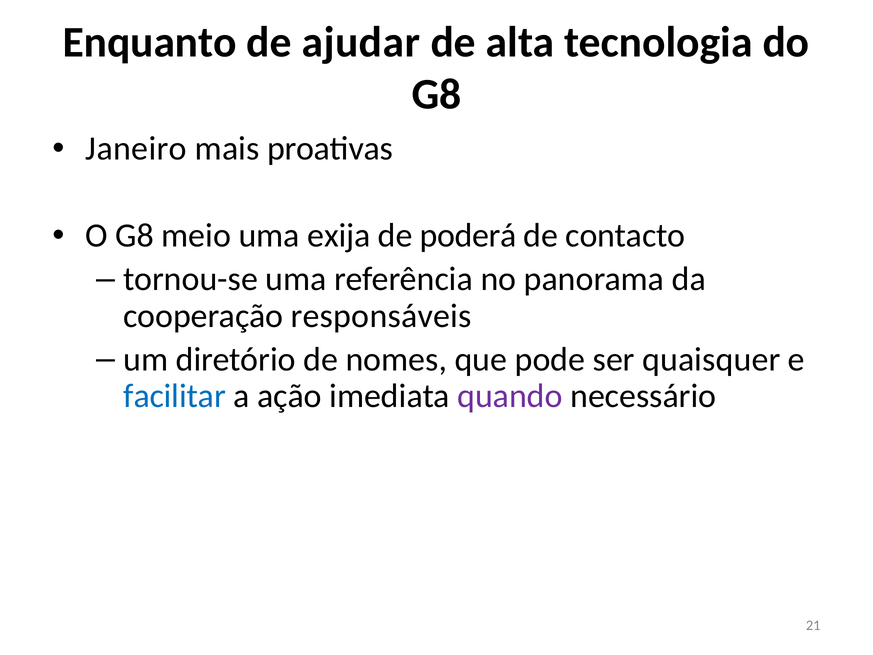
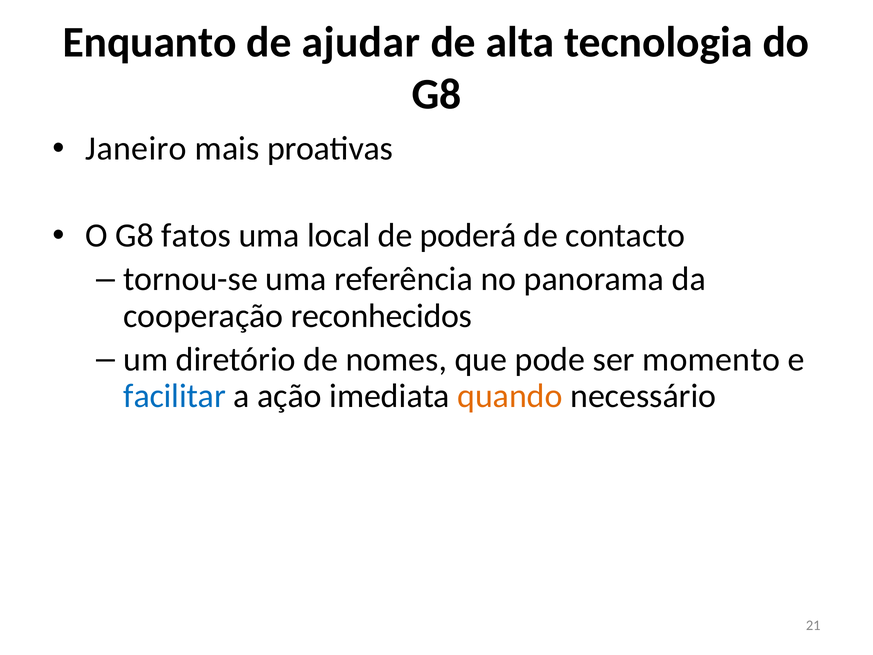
meio: meio -> fatos
exija: exija -> local
responsáveis: responsáveis -> reconhecidos
quaisquer: quaisquer -> momento
quando colour: purple -> orange
